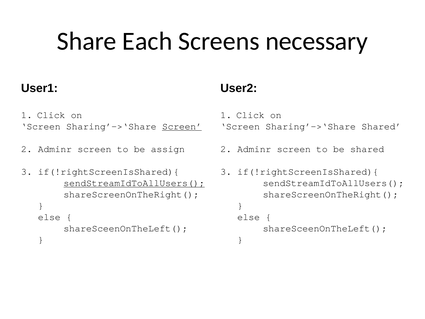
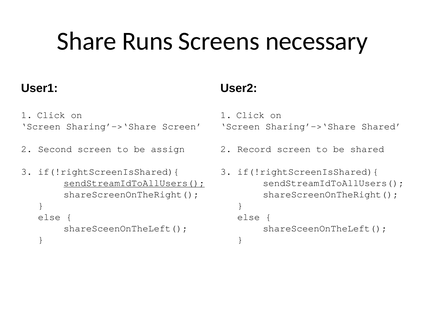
Each: Each -> Runs
Screen at (182, 126) underline: present -> none
Adminr at (55, 149): Adminr -> Second
Adminr at (254, 149): Adminr -> Record
